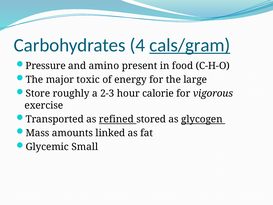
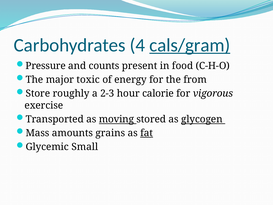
amino: amino -> counts
large: large -> from
refined: refined -> moving
linked: linked -> grains
fat underline: none -> present
